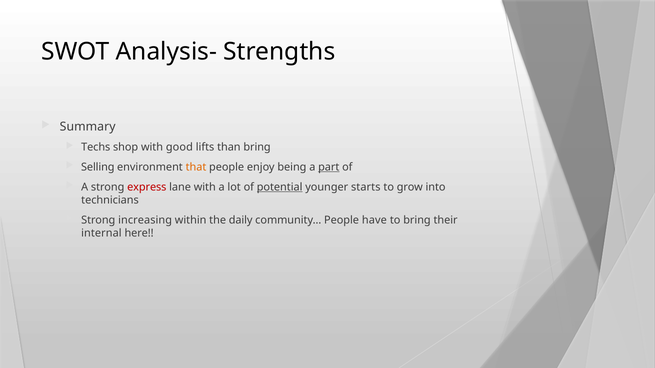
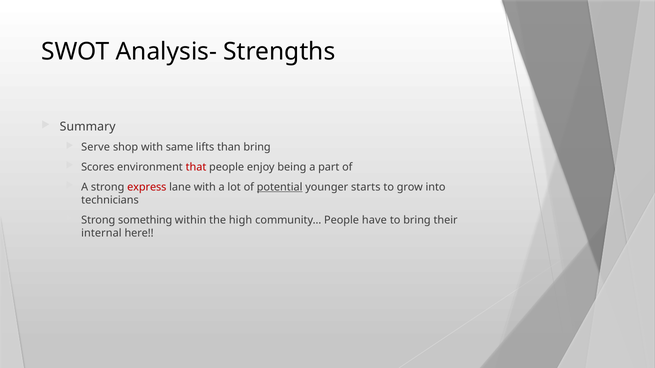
Techs: Techs -> Serve
good: good -> same
Selling: Selling -> Scores
that colour: orange -> red
part underline: present -> none
increasing: increasing -> something
daily: daily -> high
